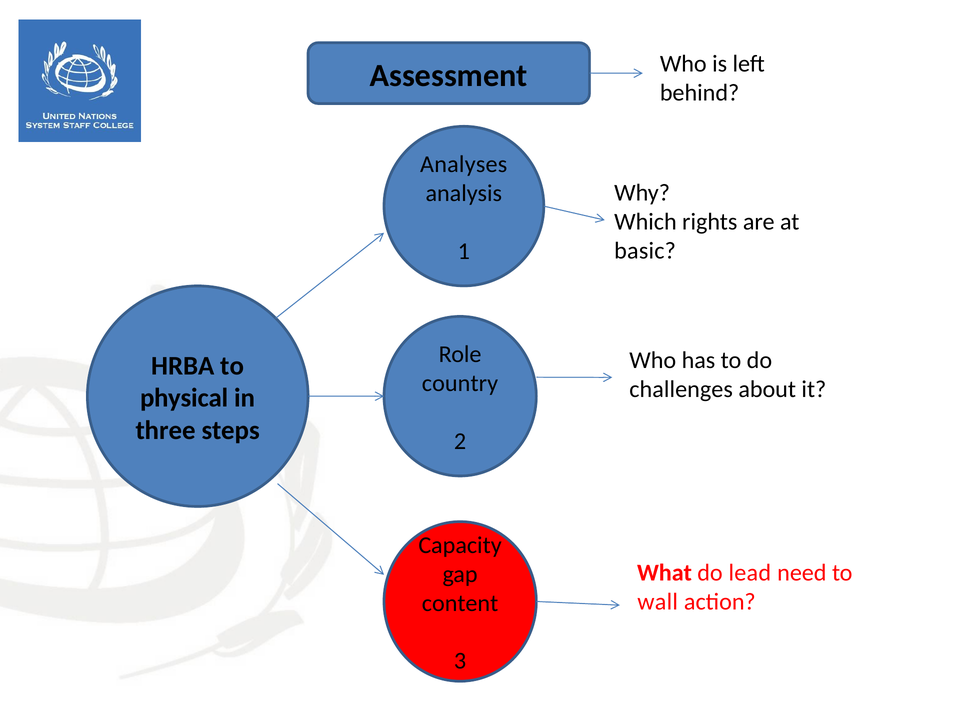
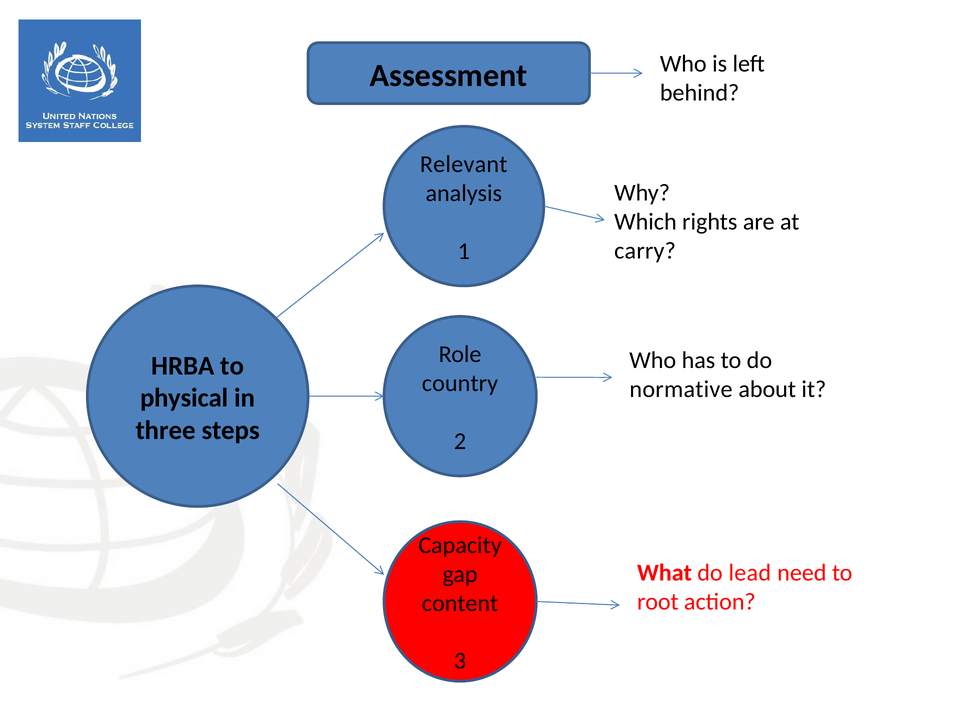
Analyses: Analyses -> Relevant
basic: basic -> carry
challenges: challenges -> normative
wall: wall -> root
